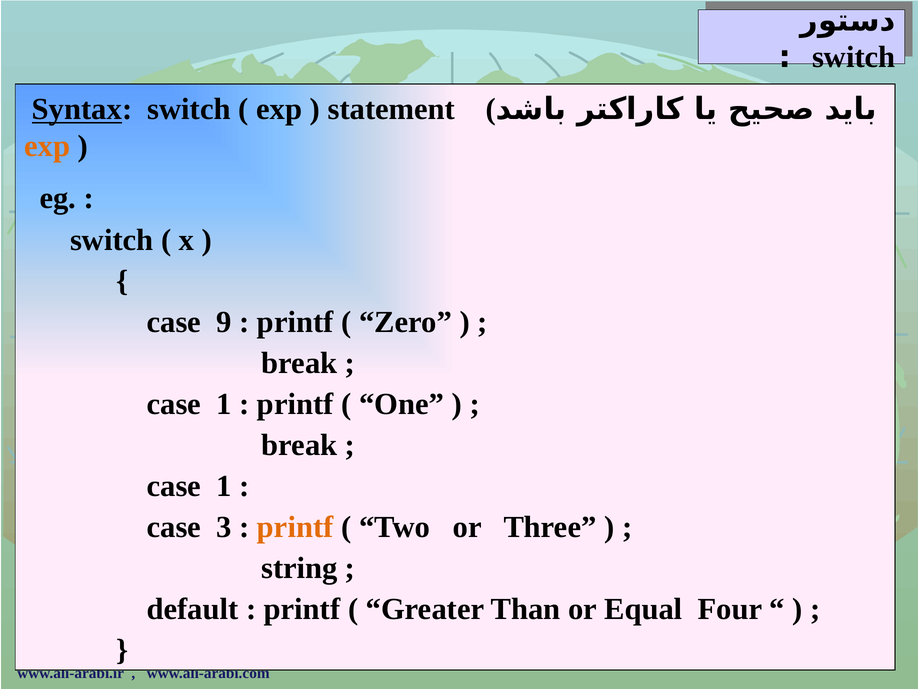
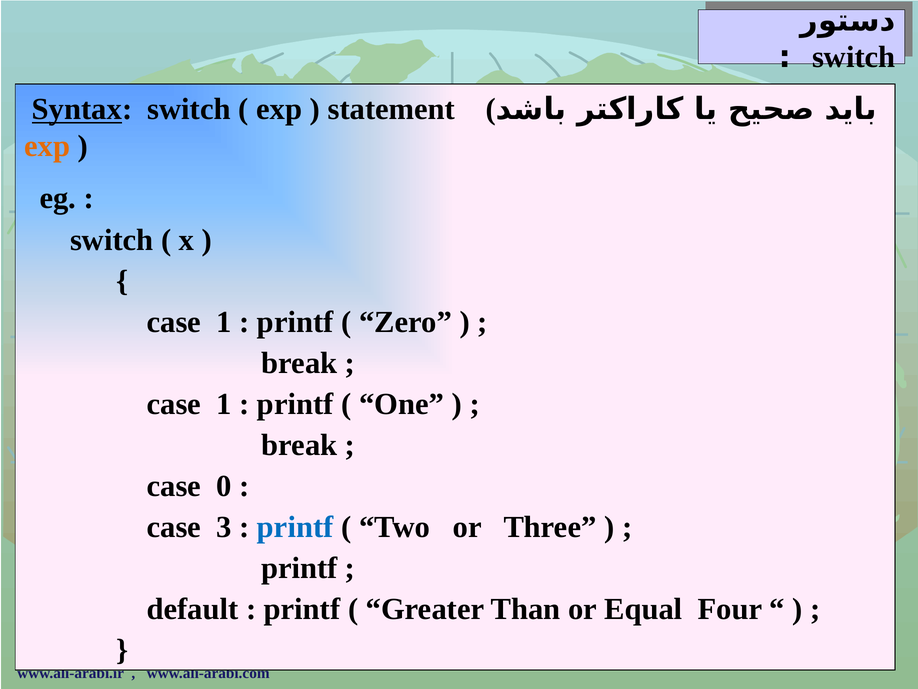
9 at (224, 322): 9 -> 1
1 at (224, 486): 1 -> 0
printf at (295, 527) colour: orange -> blue
string at (299, 568): string -> printf
